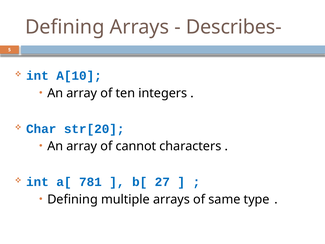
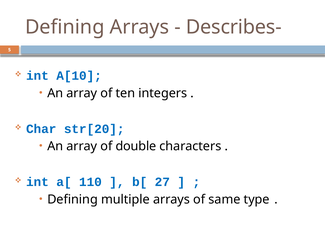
cannot: cannot -> double
781: 781 -> 110
